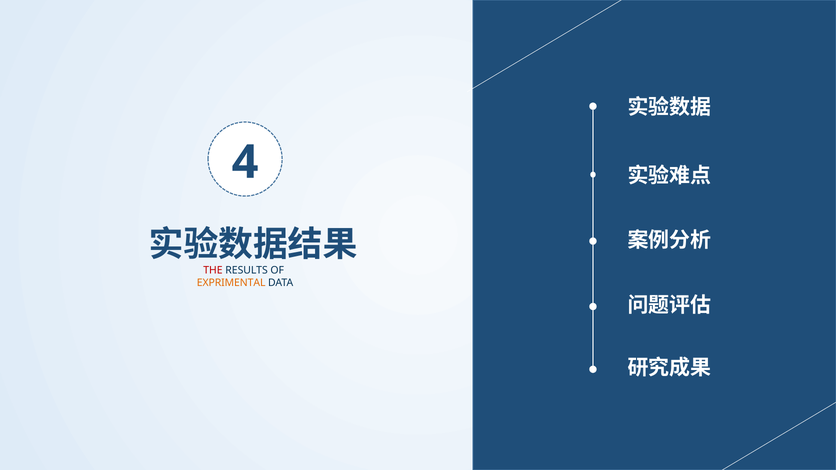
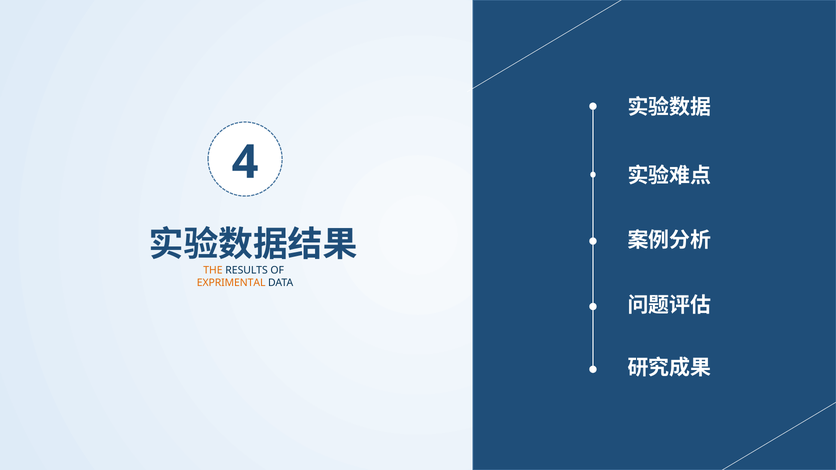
THE colour: red -> orange
